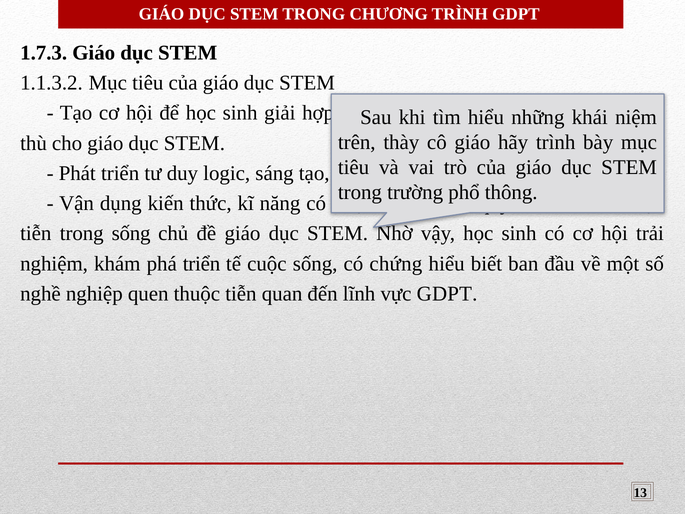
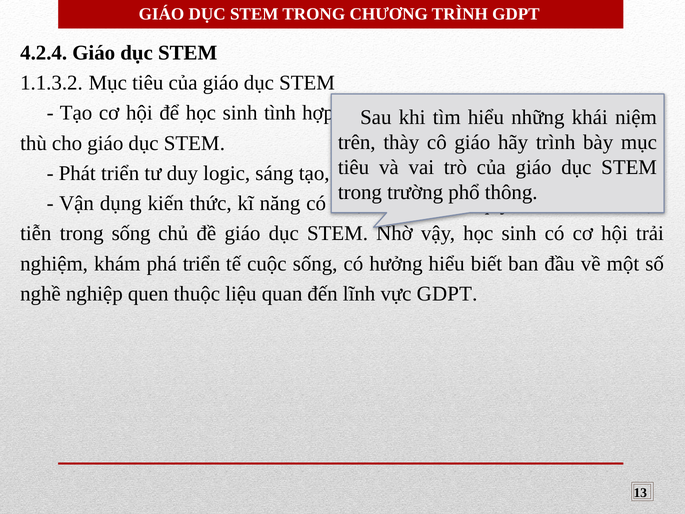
1.7.3: 1.7.3 -> 4.2.4
sinh giải: giải -> tình
chứng: chứng -> hưởng
thuộc tiễn: tiễn -> liệu
